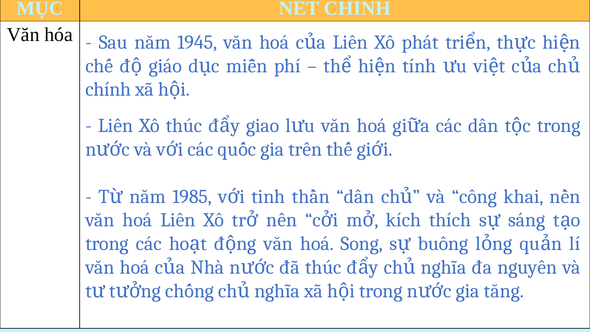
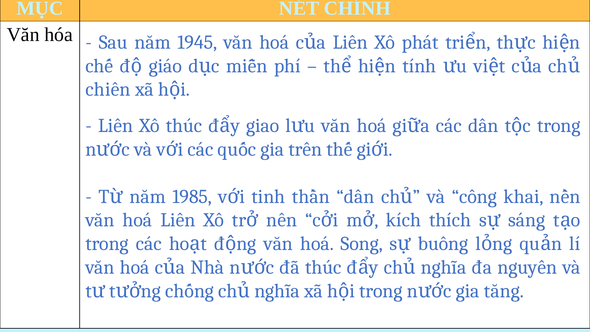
chính at (108, 89): chính -> chiến
